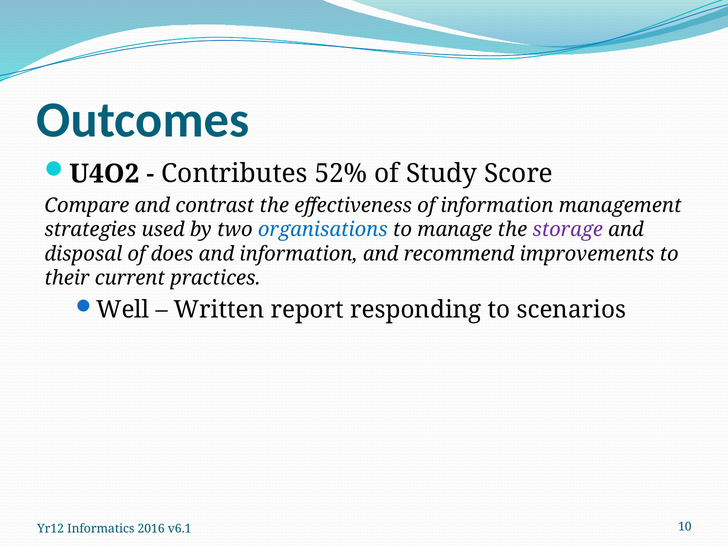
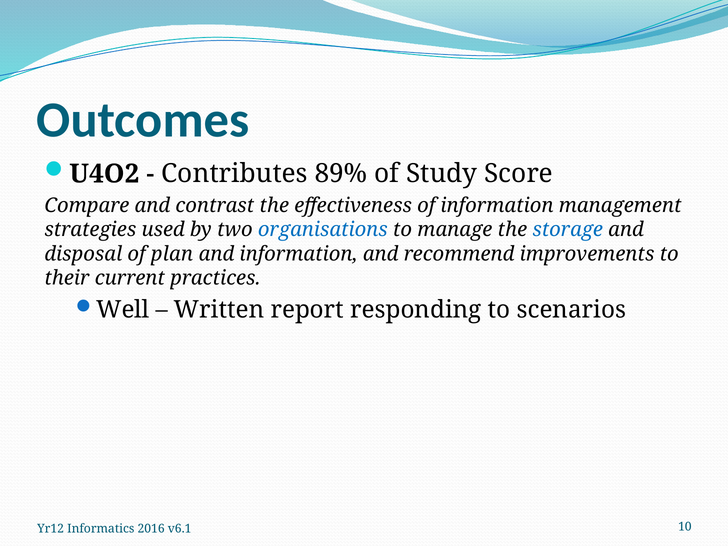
52%: 52% -> 89%
storage colour: purple -> blue
does: does -> plan
